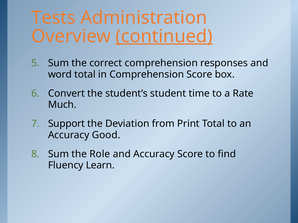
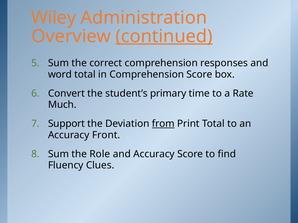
Tests: Tests -> Wiley
student: student -> primary
from underline: none -> present
Good: Good -> Front
Learn: Learn -> Clues
